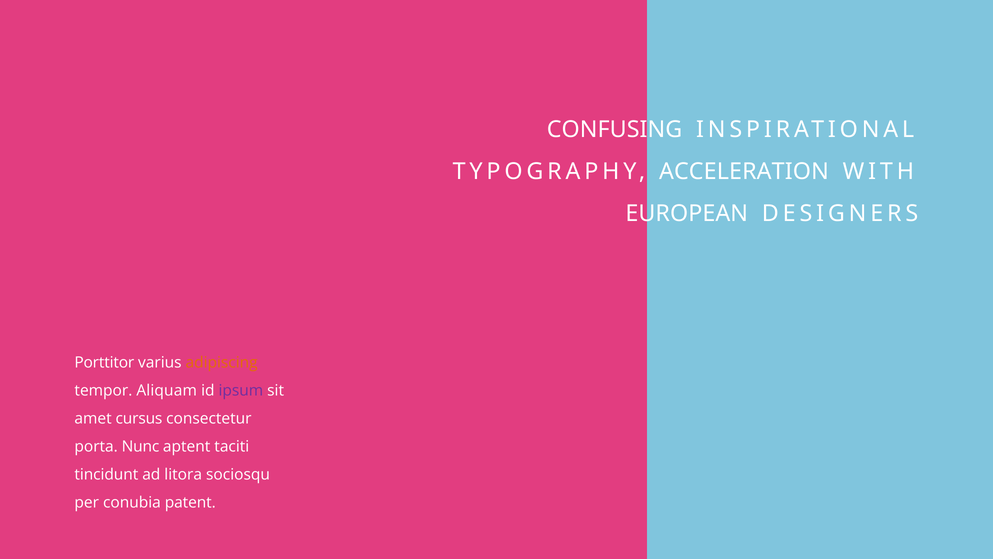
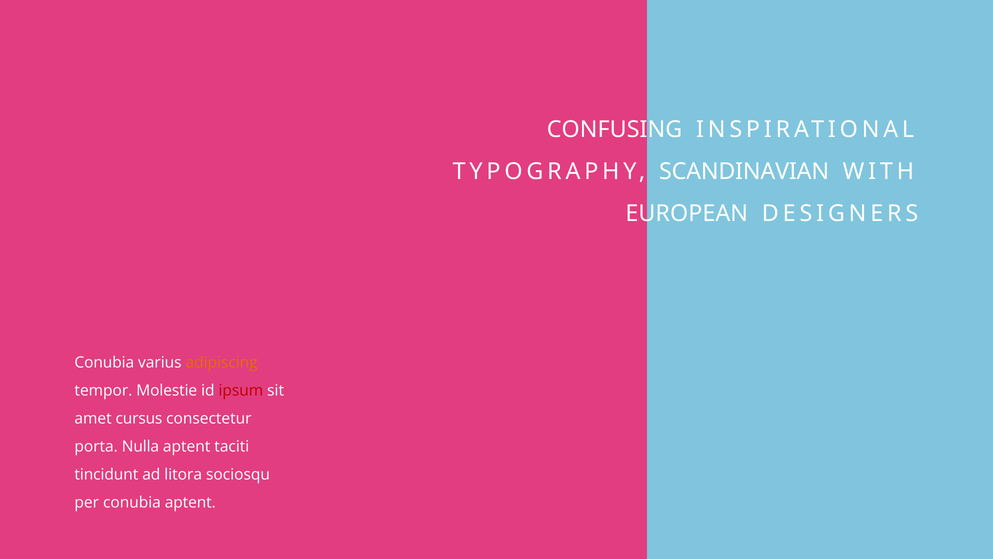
ACCELERATION: ACCELERATION -> SCANDINAVIAN
Porttitor at (104, 362): Porttitor -> Conubia
Aliquam: Aliquam -> Molestie
ipsum colour: purple -> red
Nunc: Nunc -> Nulla
conubia patent: patent -> aptent
